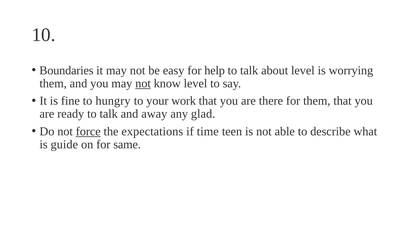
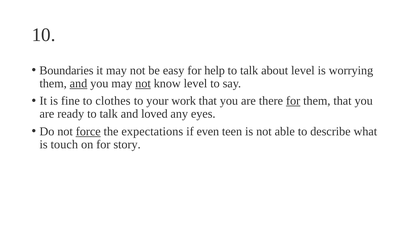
and at (78, 83) underline: none -> present
hungry: hungry -> clothes
for at (293, 101) underline: none -> present
away: away -> loved
glad: glad -> eyes
time: time -> even
guide: guide -> touch
same: same -> story
